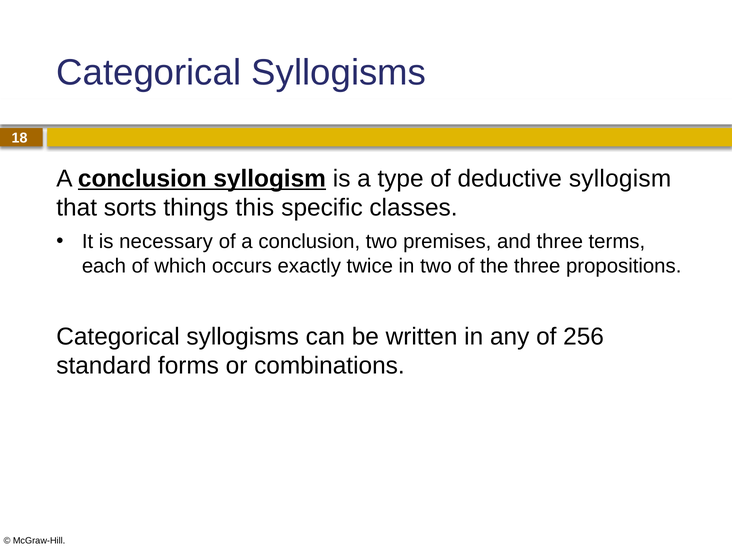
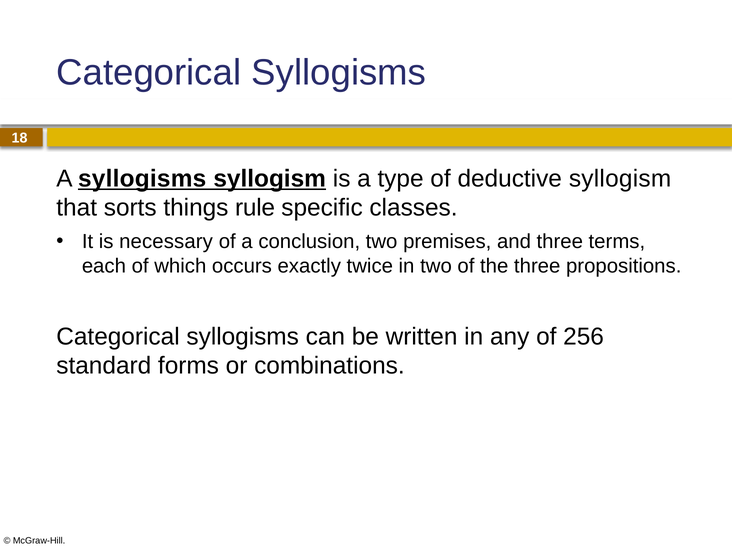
conclusion at (142, 179): conclusion -> syllogisms
this: this -> rule
